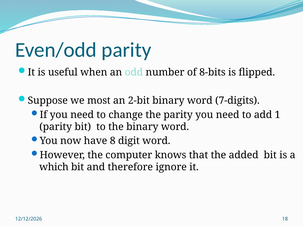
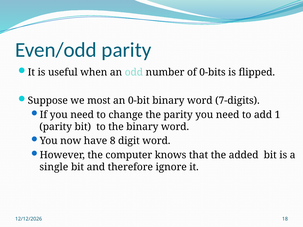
8-bits: 8-bits -> 0-bits
2-bit: 2-bit -> 0-bit
which: which -> single
